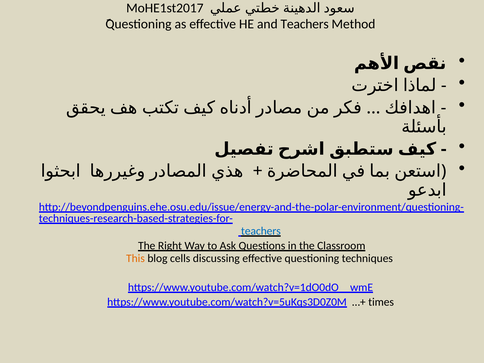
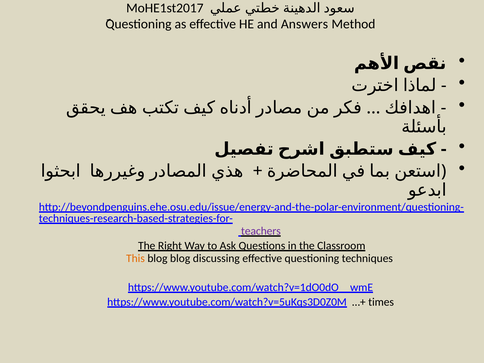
and Teachers: Teachers -> Answers
teachers at (261, 231) colour: blue -> purple
blog cells: cells -> blog
